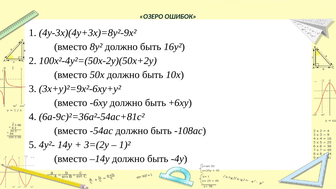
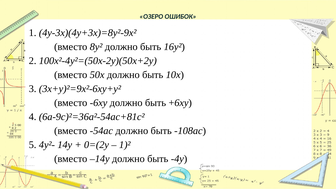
3=(2у: 3=(2у -> 0=(2у
